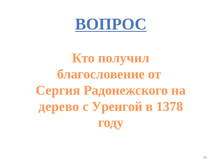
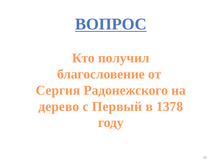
Уренгой: Уренгой -> Первый
